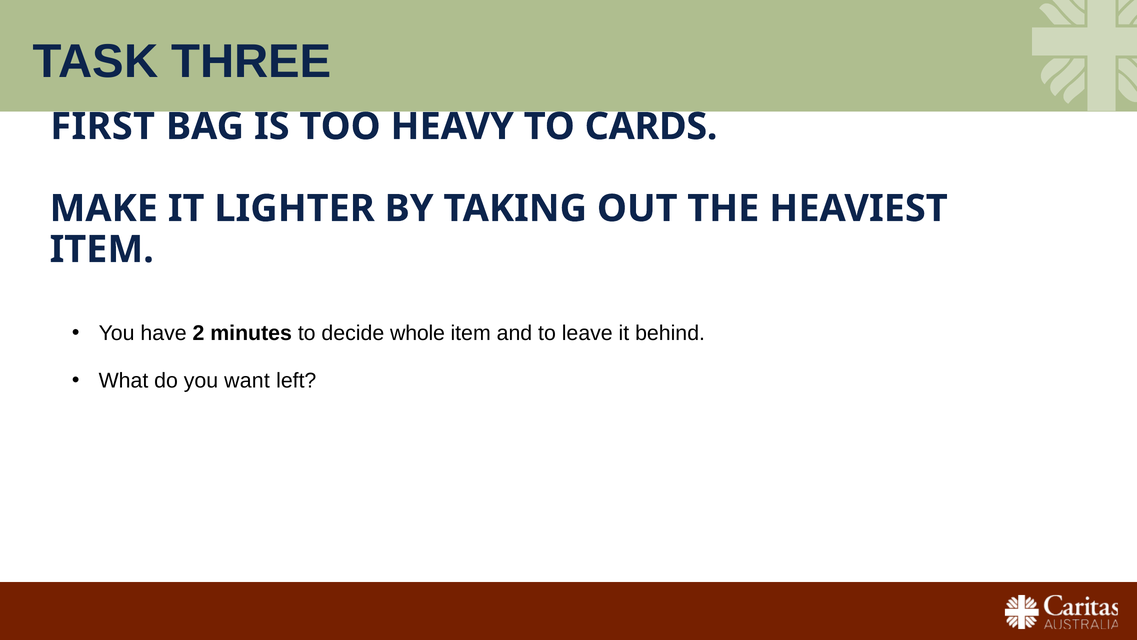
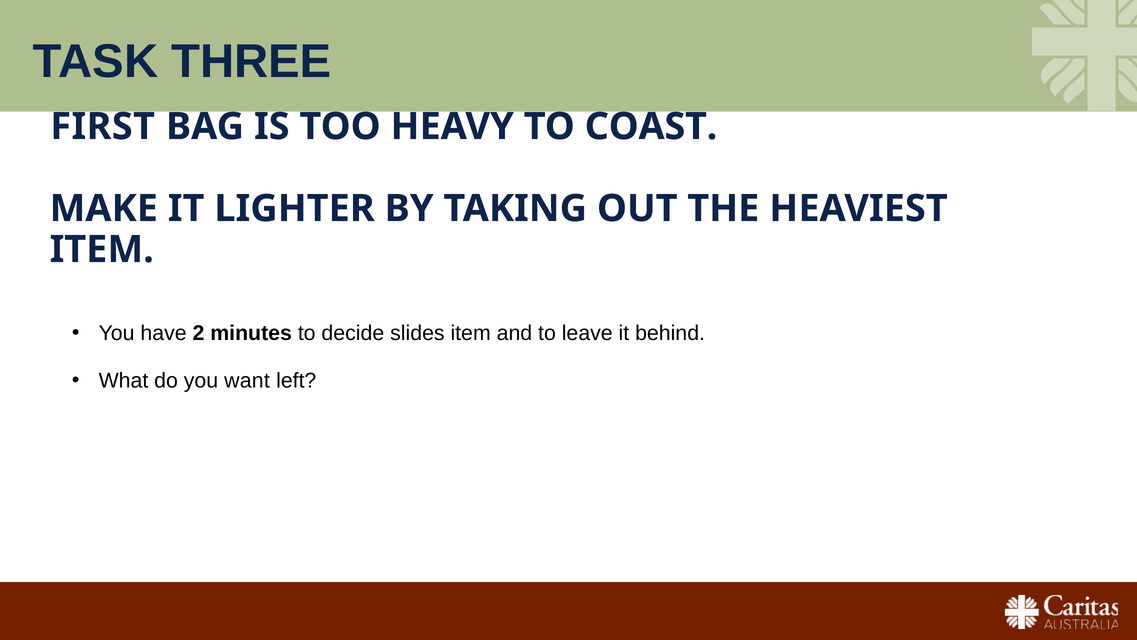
CARDS: CARDS -> COAST
whole: whole -> slides
